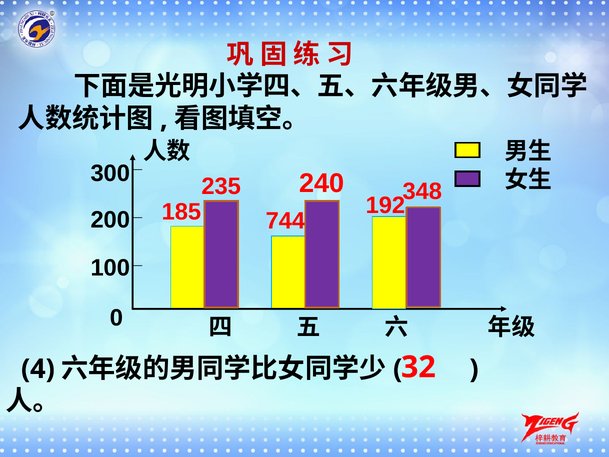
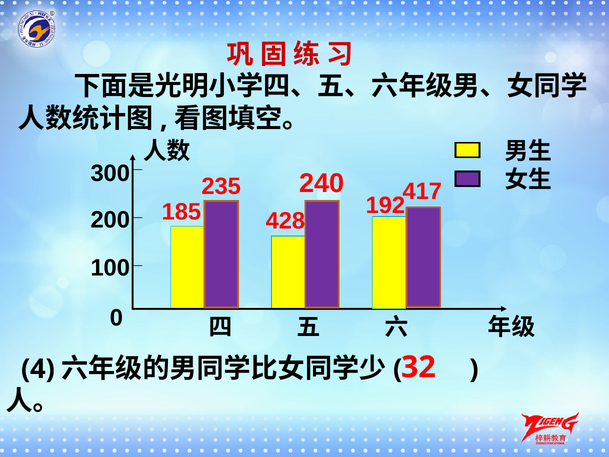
348: 348 -> 417
744: 744 -> 428
